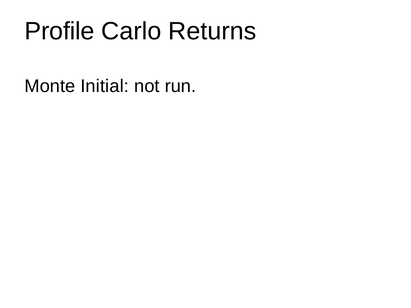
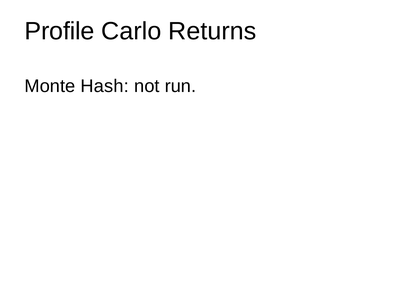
Initial: Initial -> Hash
